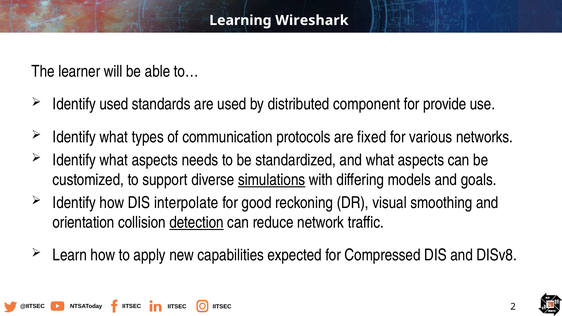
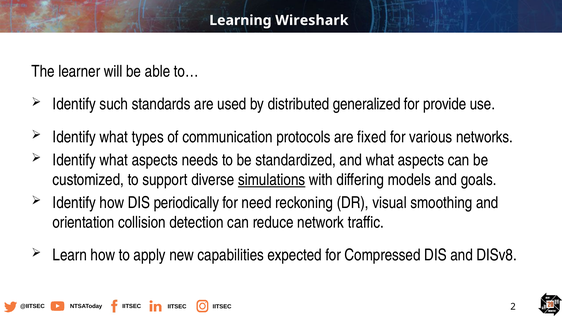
Identify used: used -> such
component: component -> generalized
interpolate: interpolate -> periodically
good: good -> need
detection underline: present -> none
